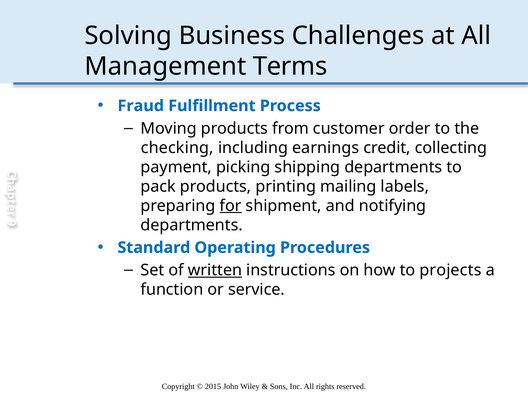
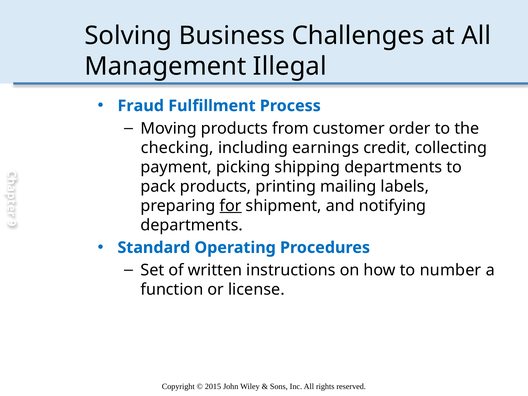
Terms: Terms -> Illegal
written underline: present -> none
projects: projects -> number
service: service -> license
